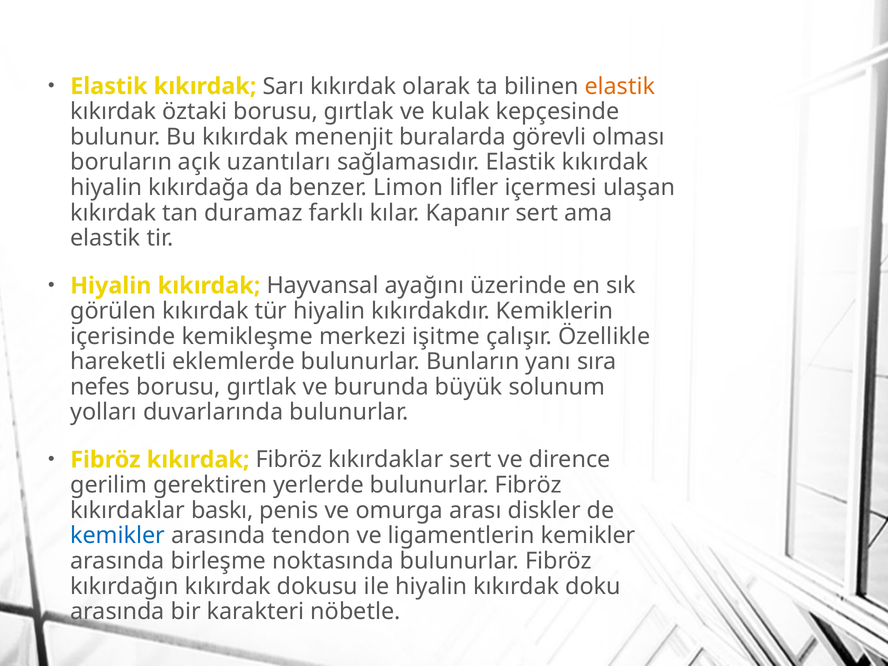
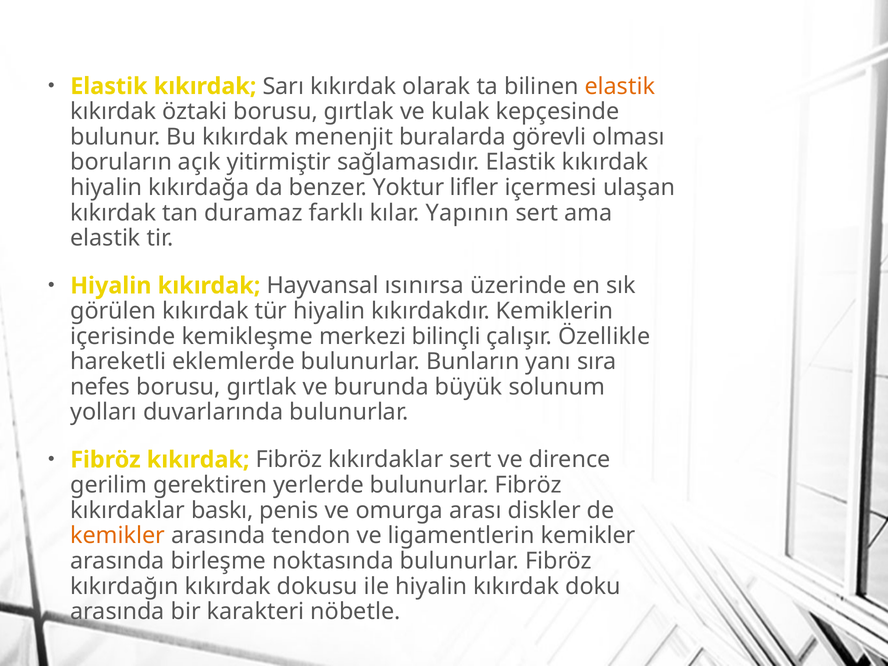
uzantıları: uzantıları -> yitirmiştir
Limon: Limon -> Yoktur
Kapanır: Kapanır -> Yapının
ayağını: ayağını -> ısınırsa
işitme: işitme -> bilinçli
kemikler at (118, 536) colour: blue -> orange
